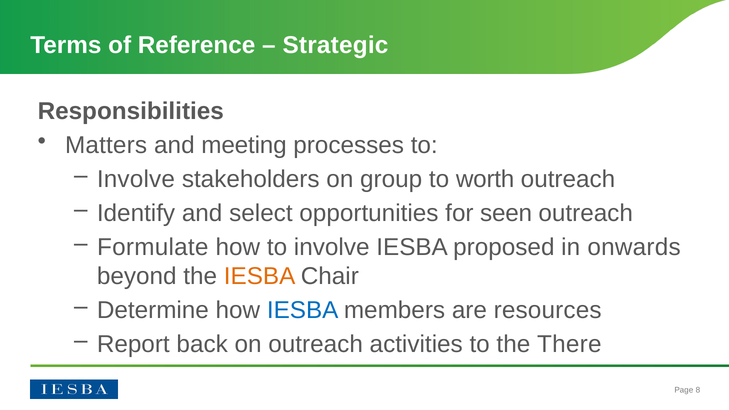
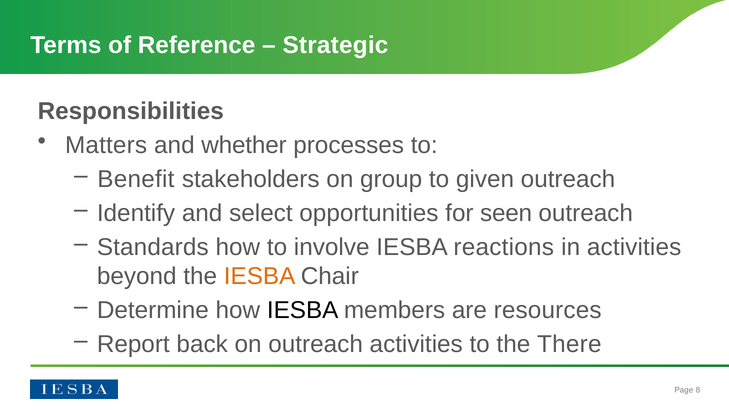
meeting: meeting -> whether
Involve at (136, 179): Involve -> Benefit
worth: worth -> given
Formulate: Formulate -> Standards
proposed: proposed -> reactions
in onwards: onwards -> activities
IESBA at (303, 310) colour: blue -> black
